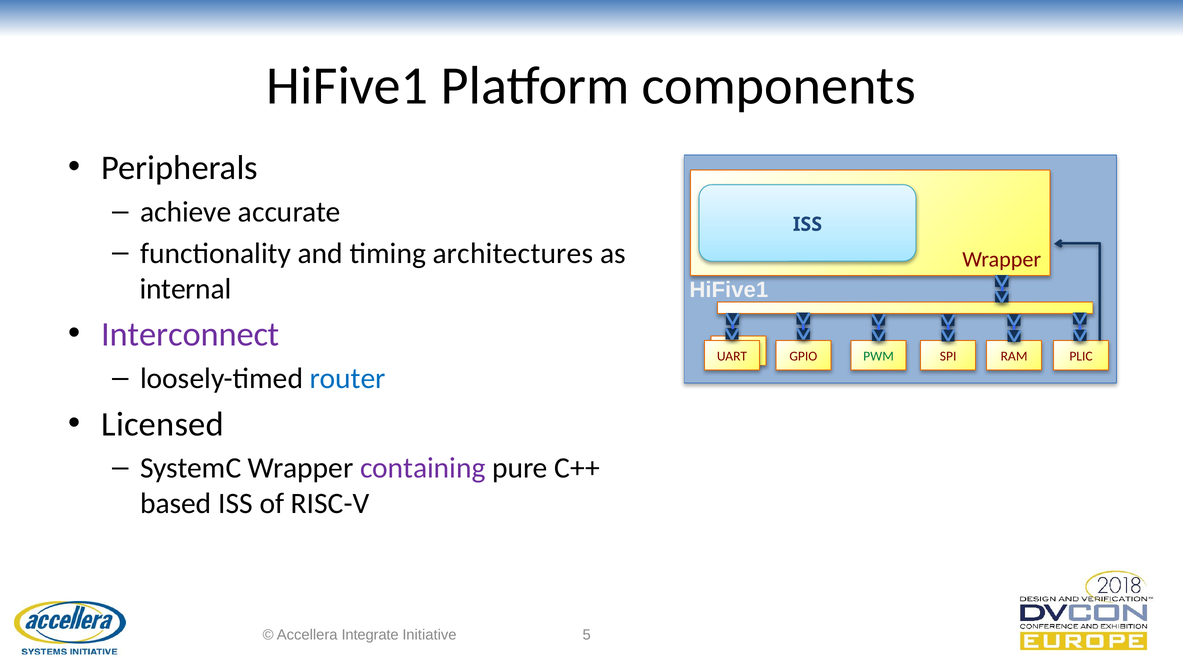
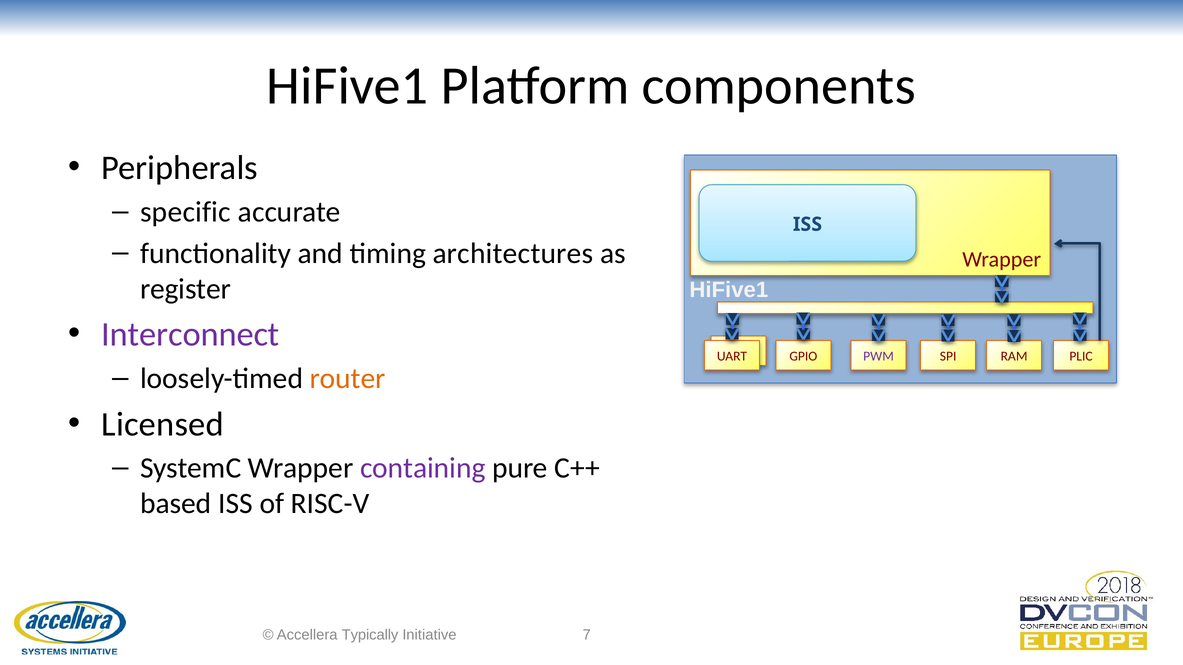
achieve: achieve -> specific
internal: internal -> register
PWM colour: green -> purple
router colour: blue -> orange
Integrate: Integrate -> Typically
5: 5 -> 7
